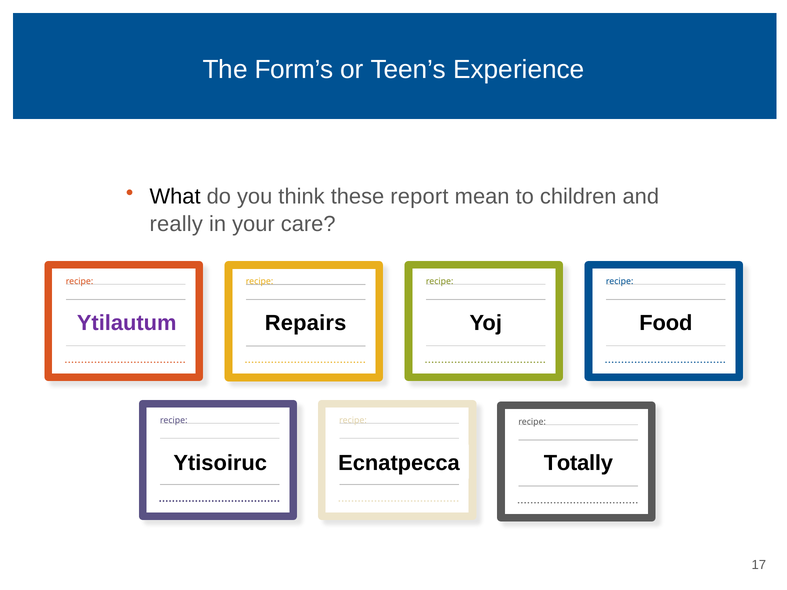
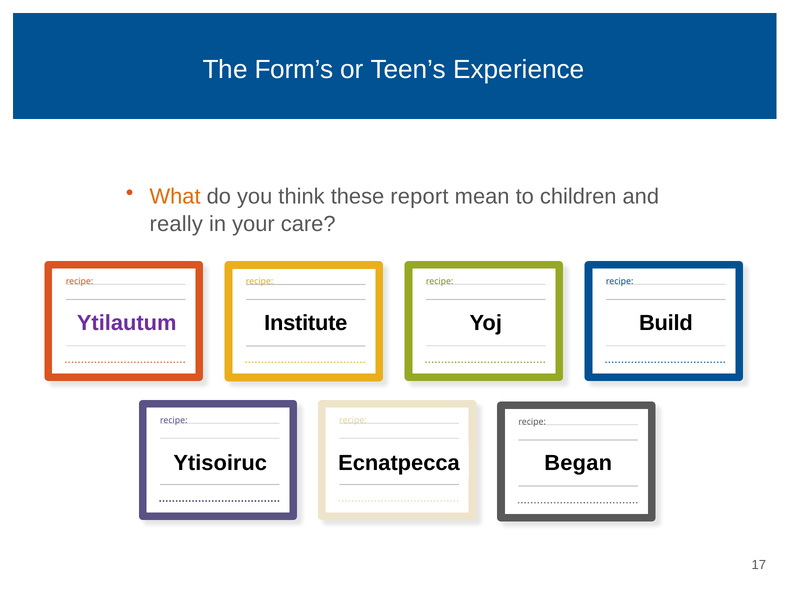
What colour: black -> orange
Repairs: Repairs -> Institute
Food: Food -> Build
Totally: Totally -> Began
